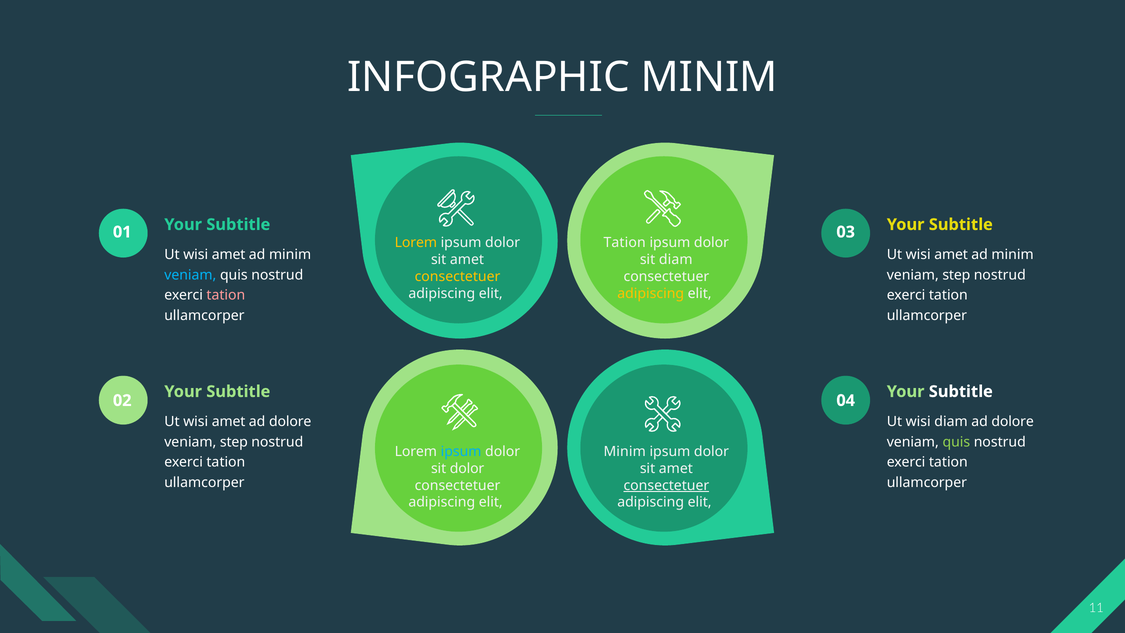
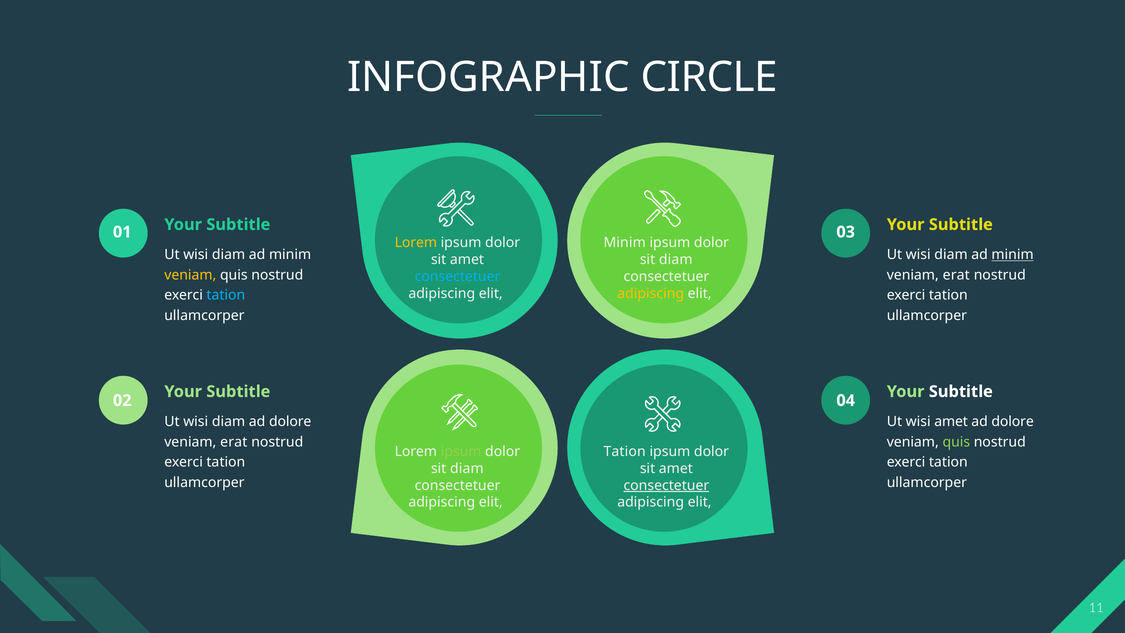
INFOGRAPHIC MINIM: MINIM -> CIRCLE
Tation at (625, 243): Tation -> Minim
amet at (229, 255): amet -> diam
amet at (951, 255): amet -> diam
minim at (1013, 255) underline: none -> present
veniam at (190, 275) colour: light blue -> yellow
step at (956, 275): step -> erat
consectetuer at (457, 276) colour: yellow -> light blue
tation at (226, 295) colour: pink -> light blue
amet at (229, 422): amet -> diam
wisi diam: diam -> amet
step at (234, 442): step -> erat
ipsum at (461, 451) colour: light blue -> light green
Minim at (625, 451): Minim -> Tation
dolor at (467, 468): dolor -> diam
